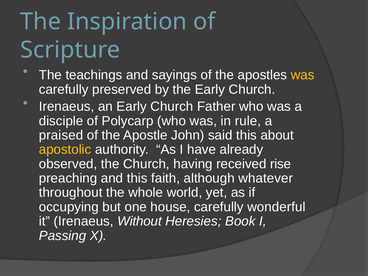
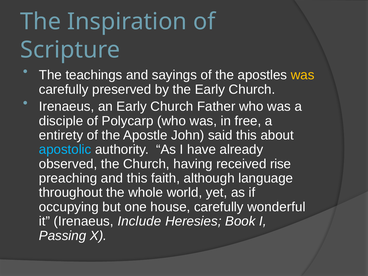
rule: rule -> free
praised: praised -> entirety
apostolic colour: yellow -> light blue
whatever: whatever -> language
Without: Without -> Include
